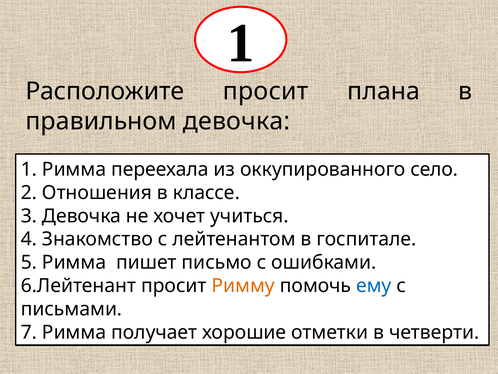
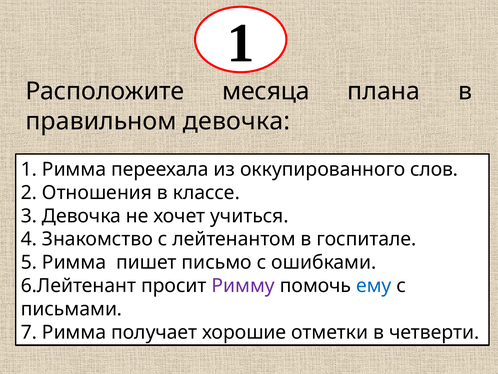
Расположите просит: просит -> месяца
село: село -> слов
Римму at (243, 285) colour: orange -> purple
